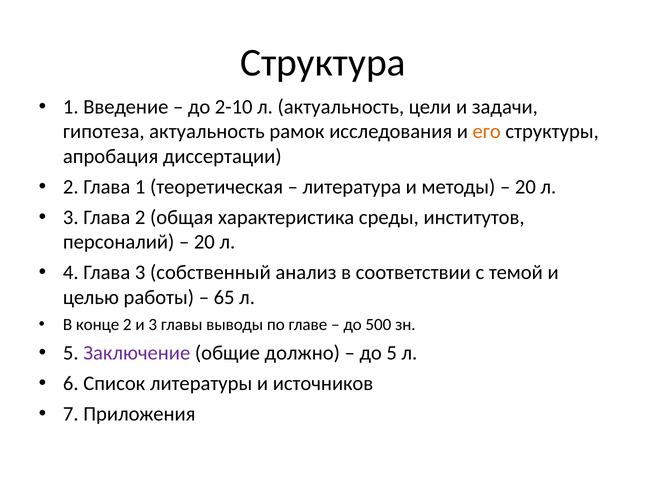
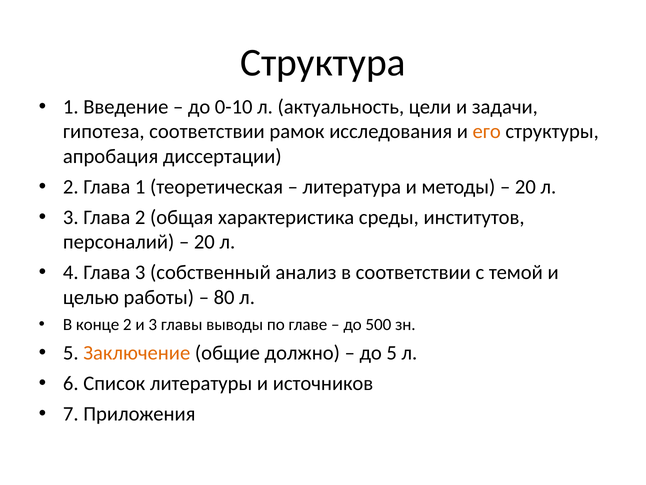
2-10: 2-10 -> 0-10
гипотеза актуальность: актуальность -> соответствии
65: 65 -> 80
Заключение colour: purple -> orange
